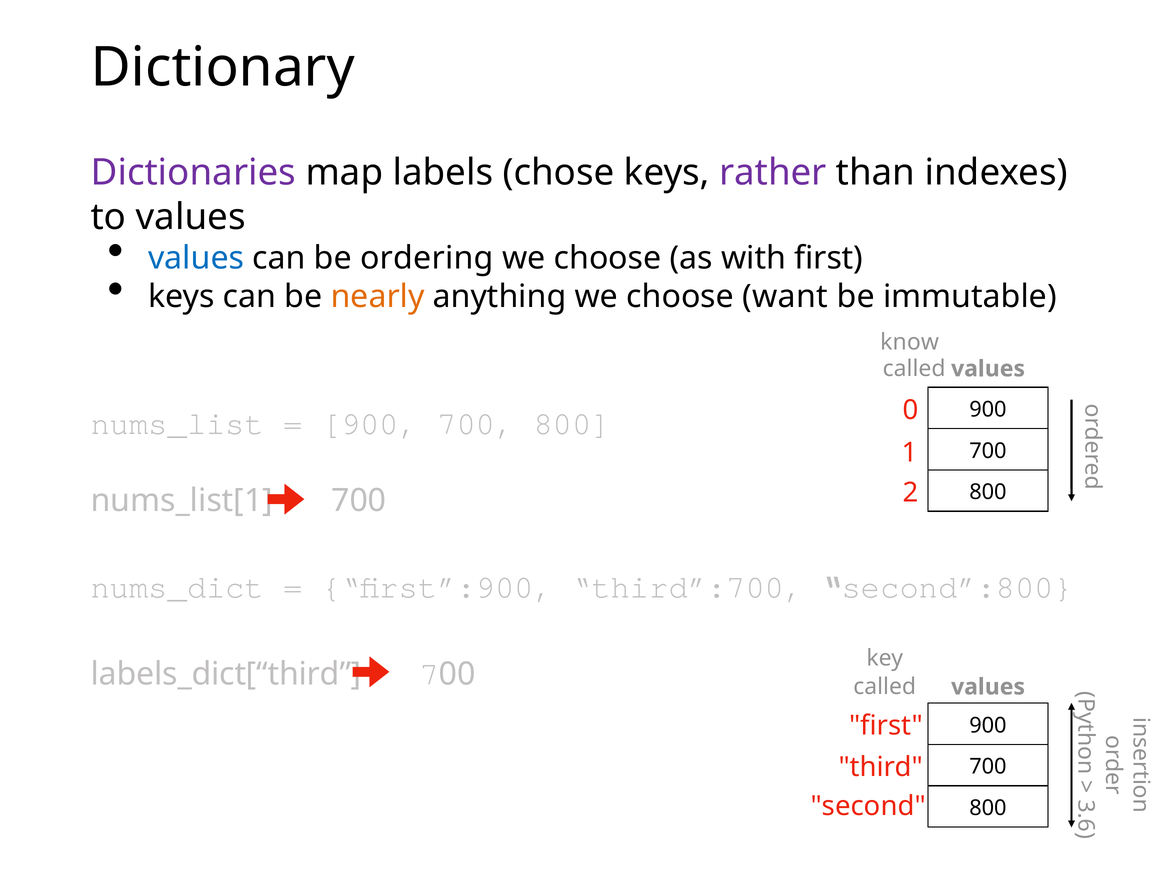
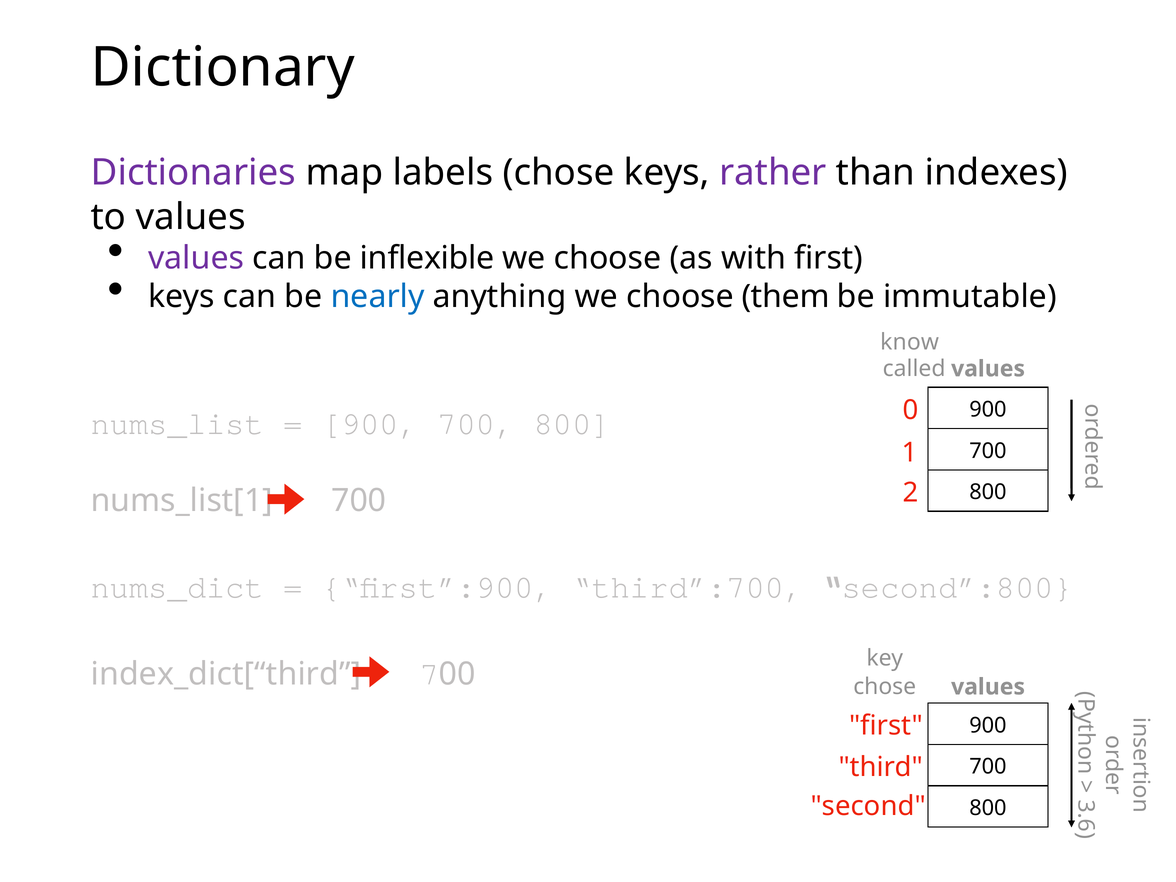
values at (196, 258) colour: blue -> purple
ordering: ordering -> inflexible
nearly colour: orange -> blue
want: want -> them
labels_dict[“third: labels_dict[“third -> index_dict[“third
called at (885, 687): called -> chose
